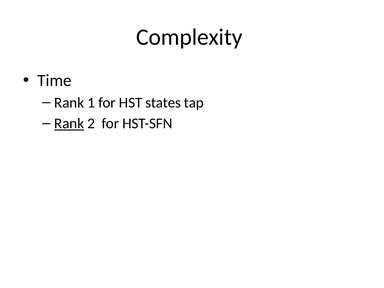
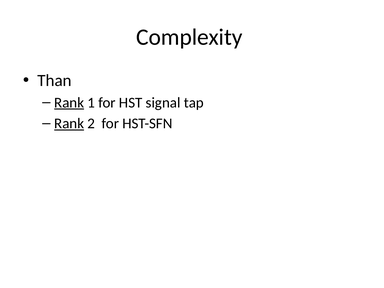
Time: Time -> Than
Rank at (69, 103) underline: none -> present
states: states -> signal
